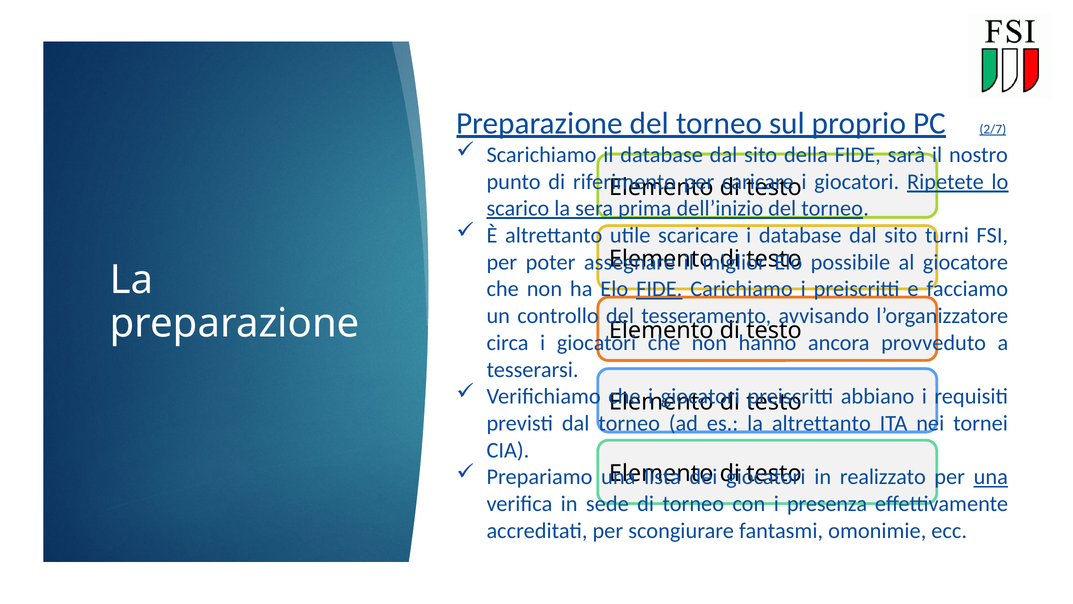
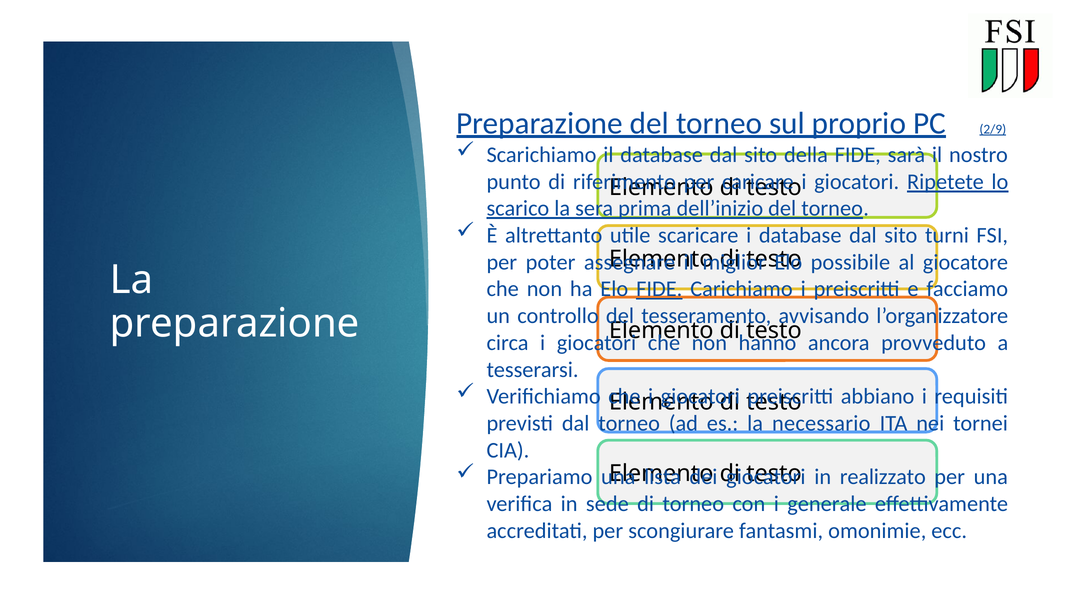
2/7: 2/7 -> 2/9
la altrettanto: altrettanto -> necessario
una at (991, 477) underline: present -> none
presenza: presenza -> generale
